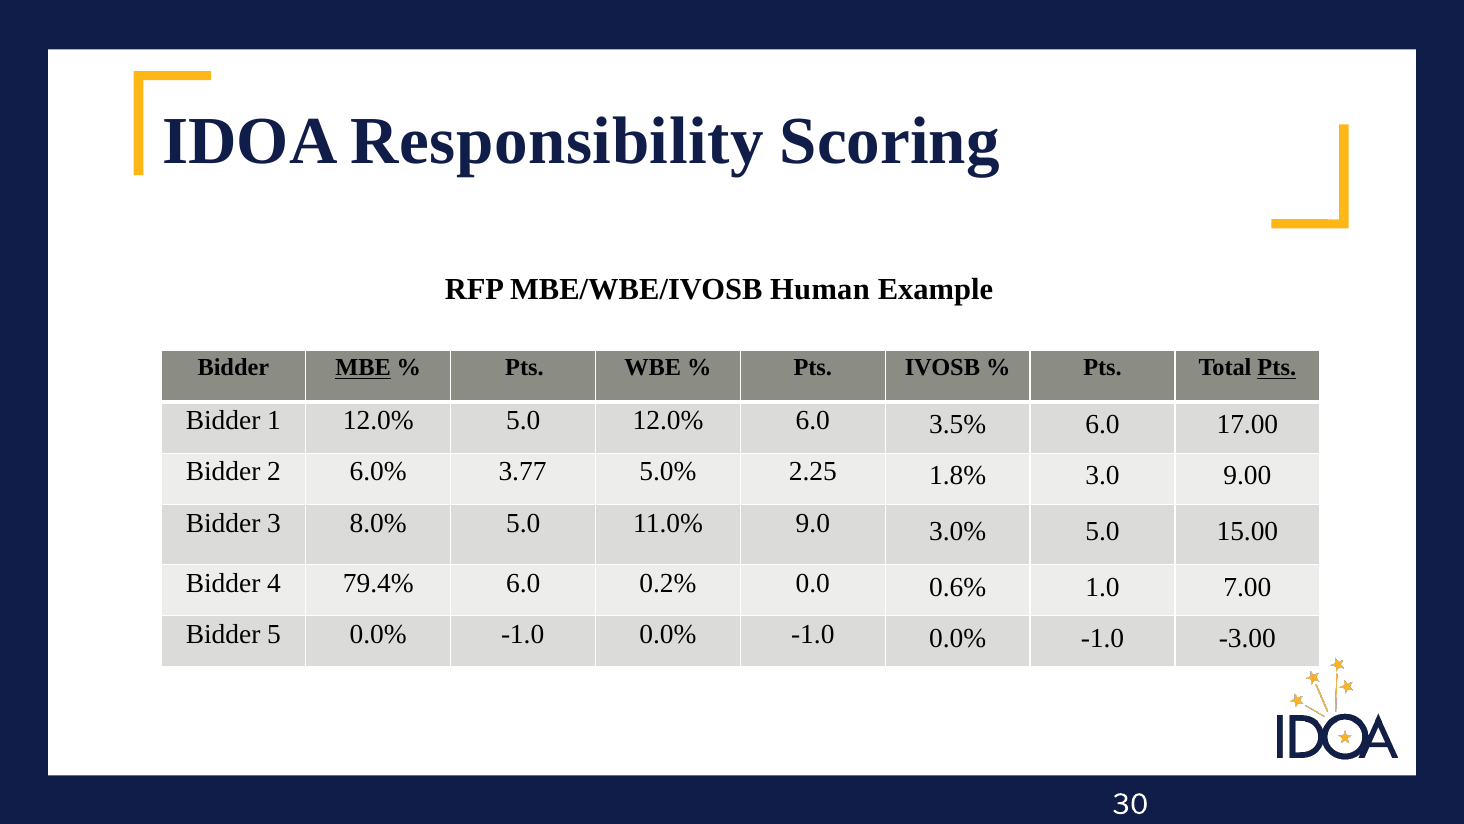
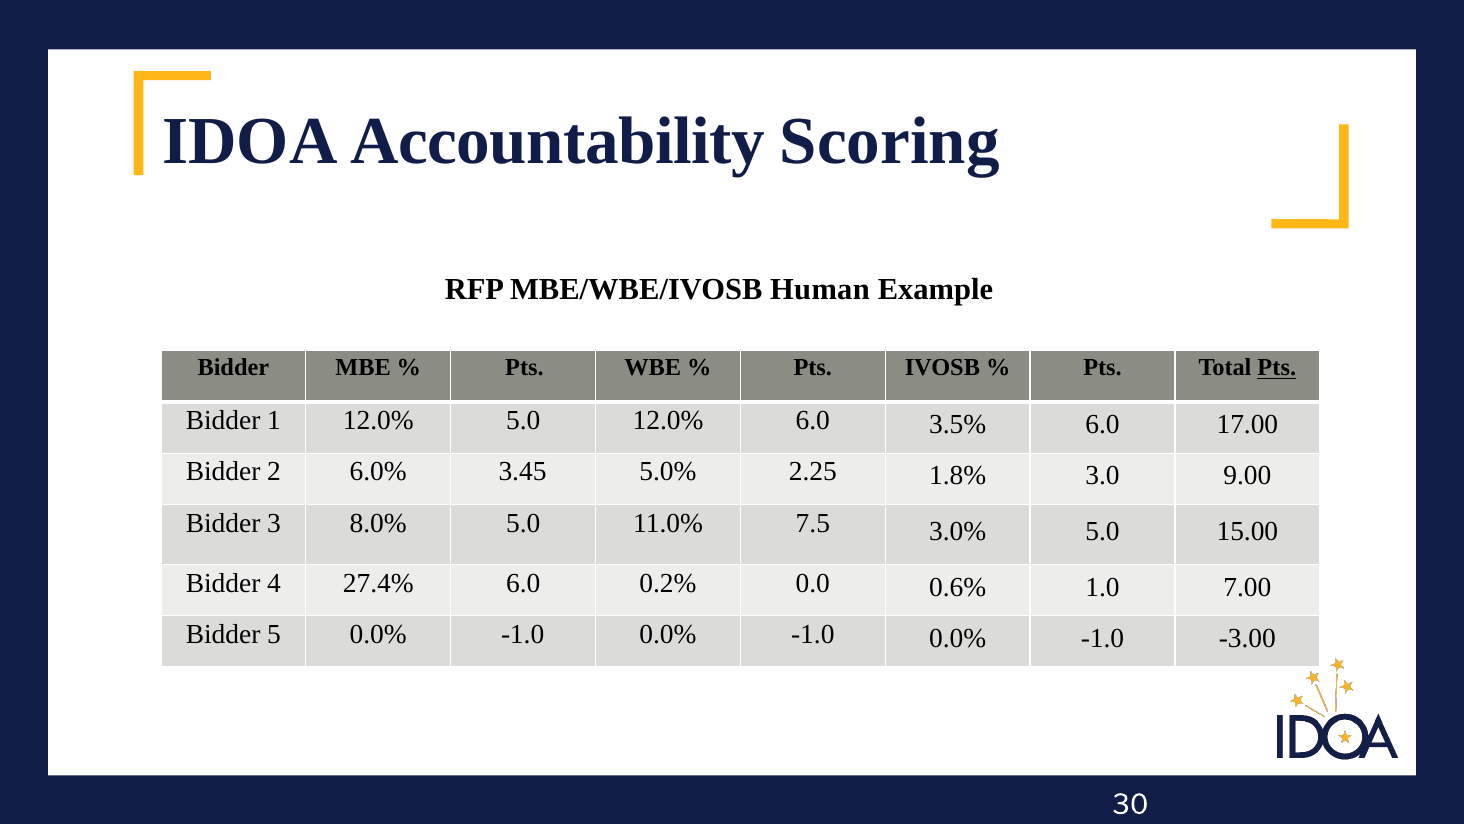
Responsibility: Responsibility -> Accountability
MBE underline: present -> none
3.77: 3.77 -> 3.45
9.0: 9.0 -> 7.5
79.4%: 79.4% -> 27.4%
